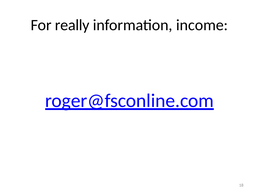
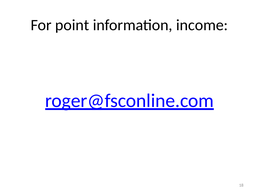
really: really -> point
